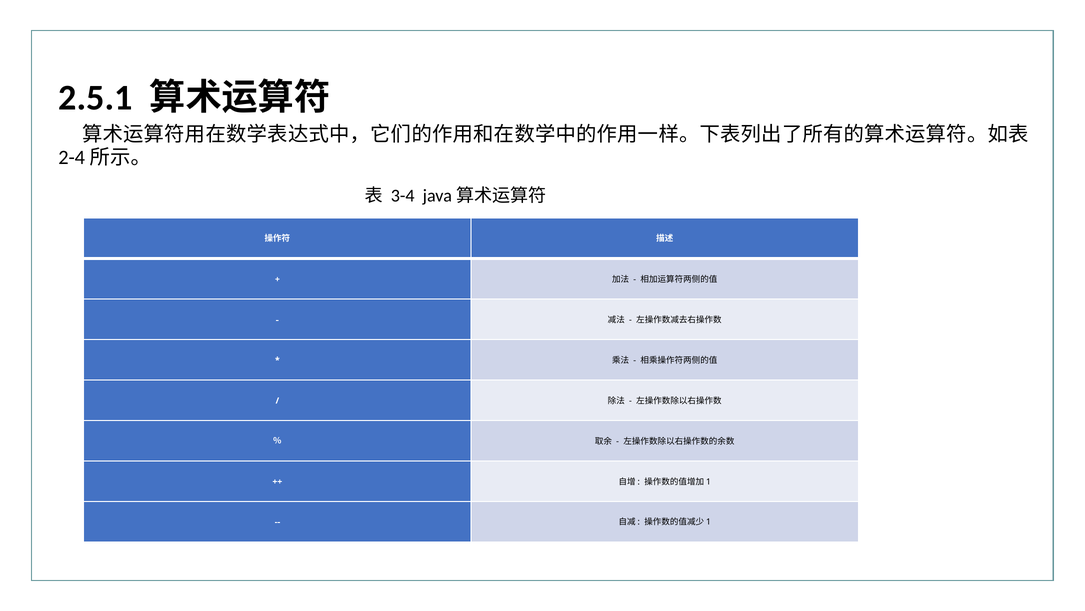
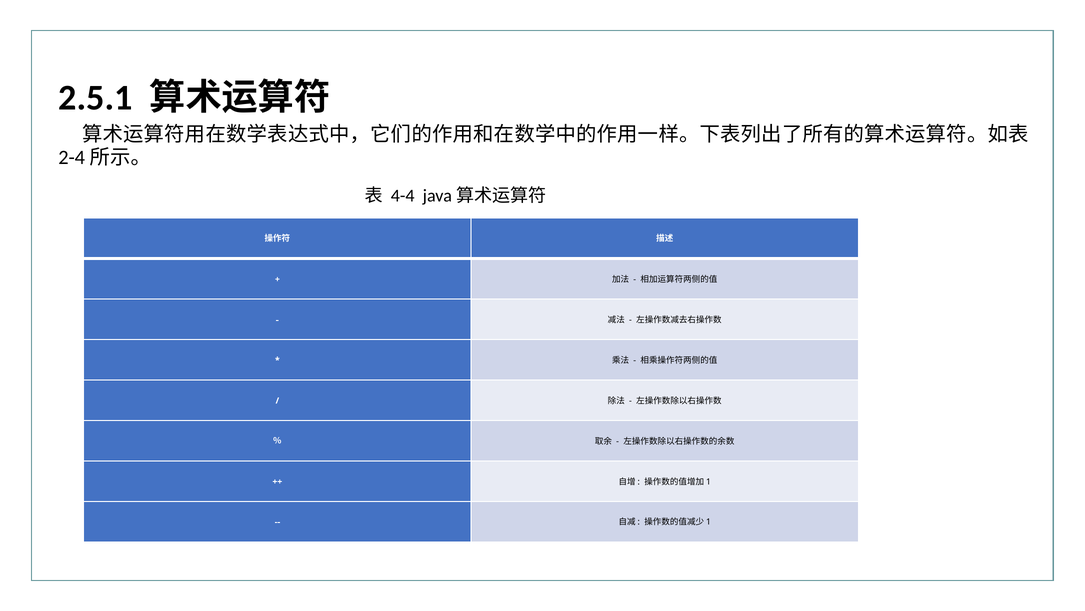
3-4: 3-4 -> 4-4
